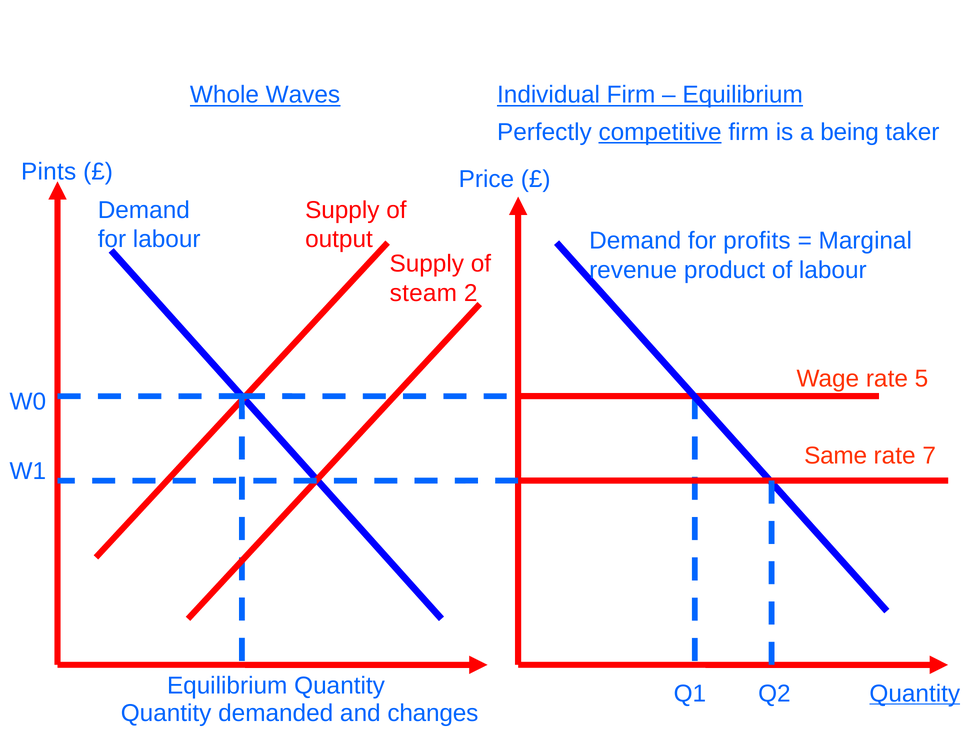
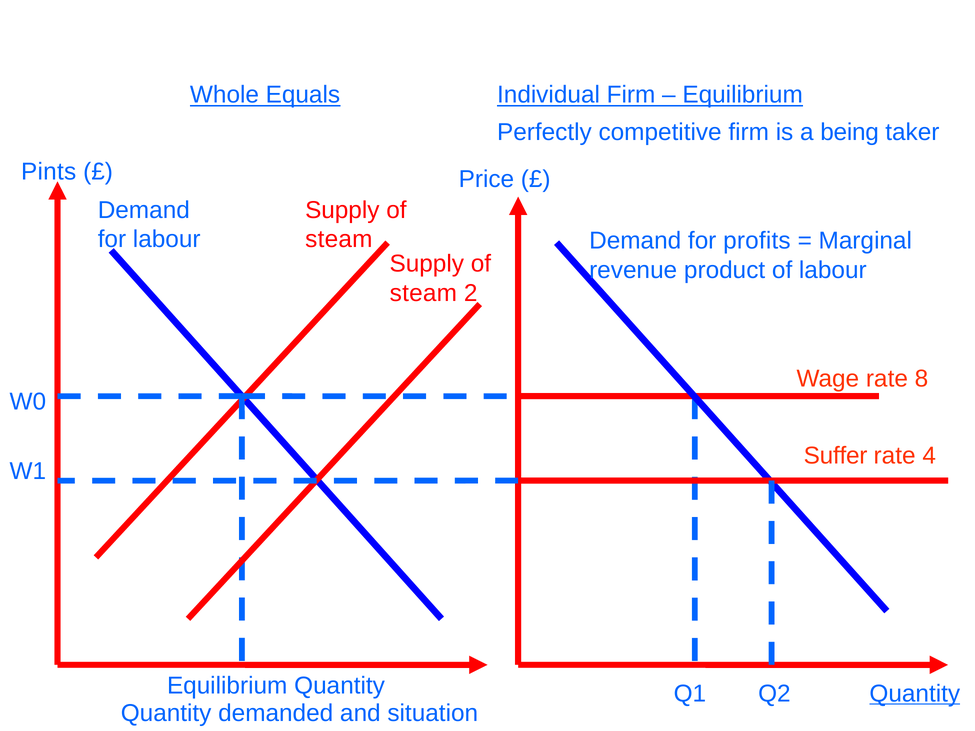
Waves: Waves -> Equals
competitive underline: present -> none
output at (339, 239): output -> steam
5: 5 -> 8
Same: Same -> Suffer
7: 7 -> 4
changes: changes -> situation
